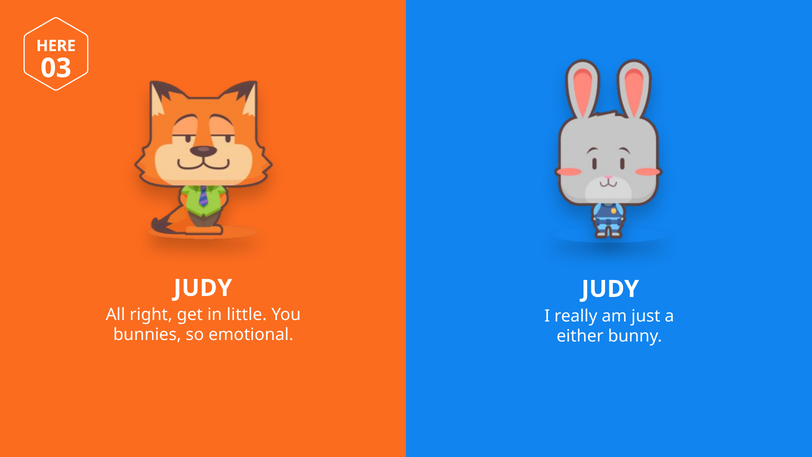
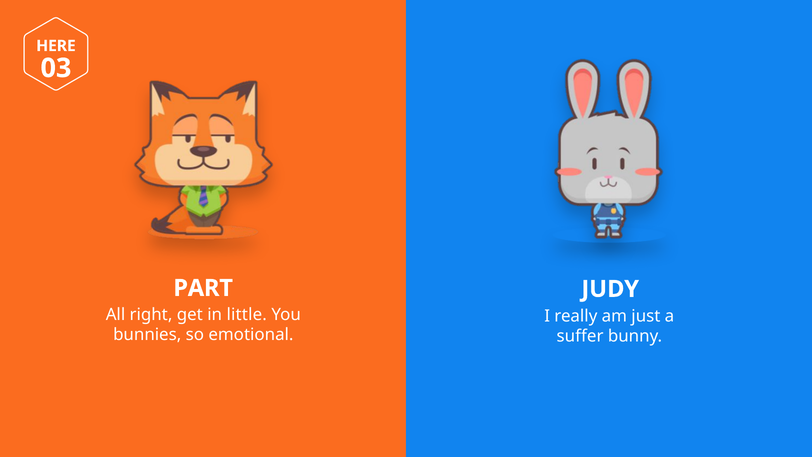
JUDY at (203, 288): JUDY -> PART
either: either -> suffer
